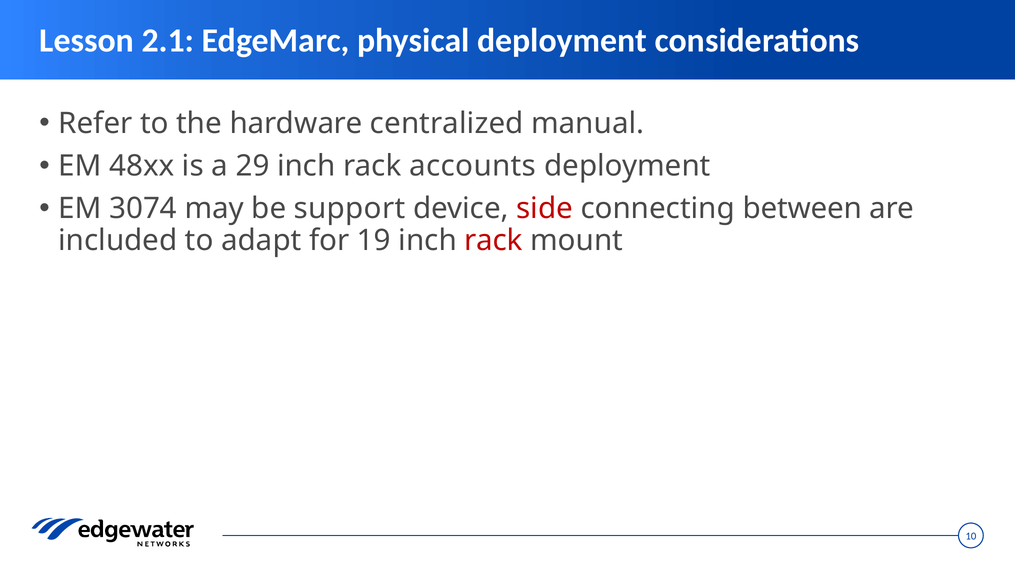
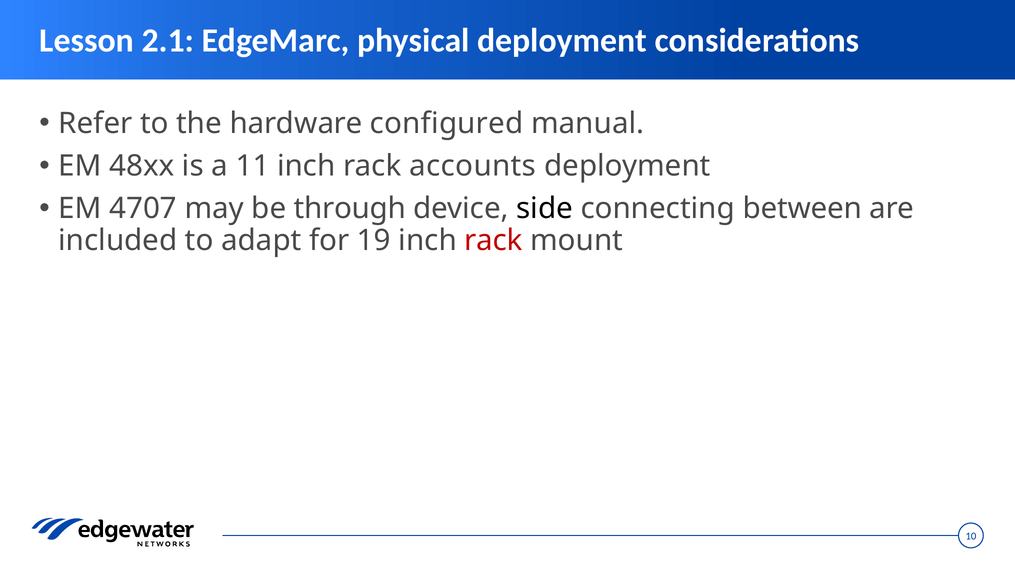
centralized: centralized -> configured
29: 29 -> 11
3074: 3074 -> 4707
support: support -> through
side colour: red -> black
